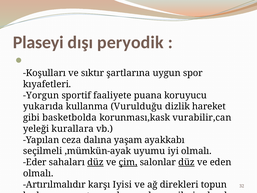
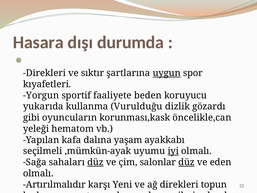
Plaseyi: Plaseyi -> Hasara
peryodik: peryodik -> durumda
Koşulları at (44, 73): Koşulları -> Direkleri
uygun underline: none -> present
puana: puana -> beden
hareket: hareket -> gözardı
basketbolda: basketbolda -> oyuncuların
vurabilir,can: vurabilir,can -> öncelikle,can
kurallara: kurallara -> hematom
ceza: ceza -> kafa
iyi underline: none -> present
Eder: Eder -> Sağa
çim underline: present -> none
Iyisi: Iyisi -> Yeni
